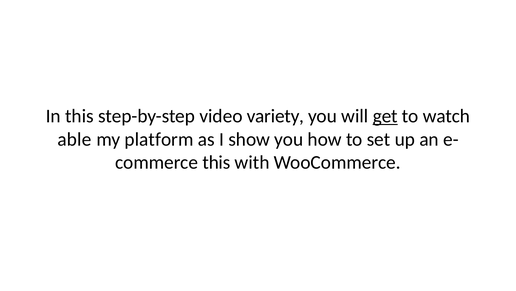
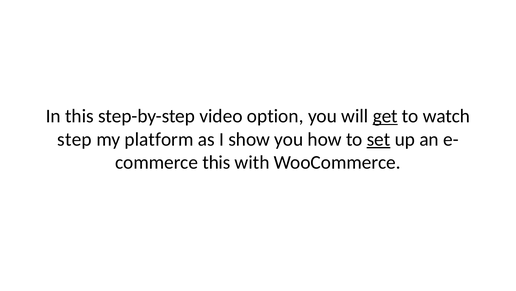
variety: variety -> option
able: able -> step
set underline: none -> present
